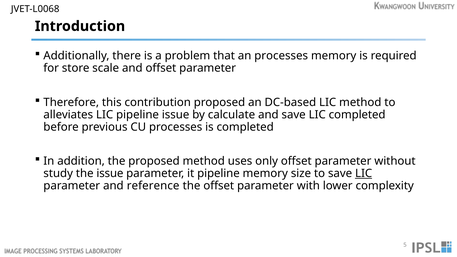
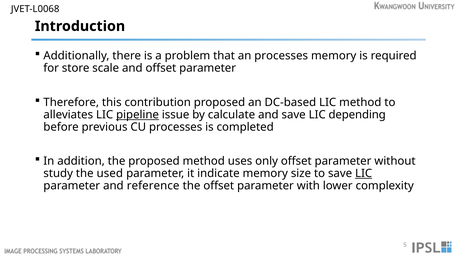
pipeline at (138, 115) underline: none -> present
LIC completed: completed -> depending
the issue: issue -> used
it pipeline: pipeline -> indicate
